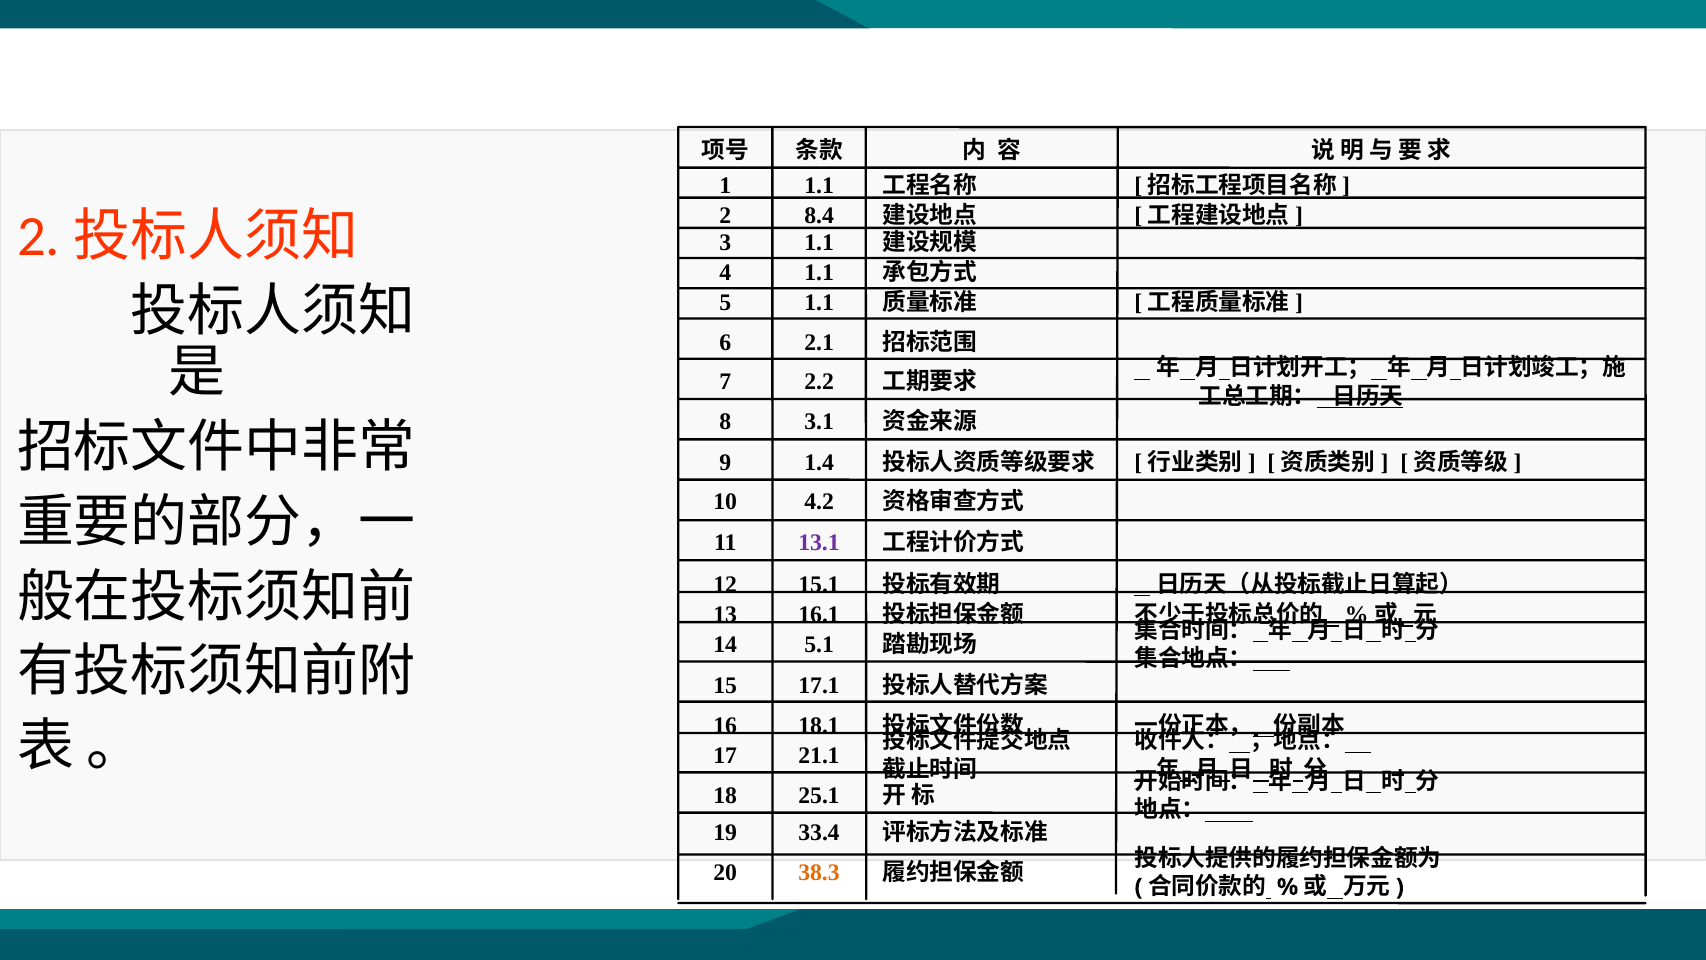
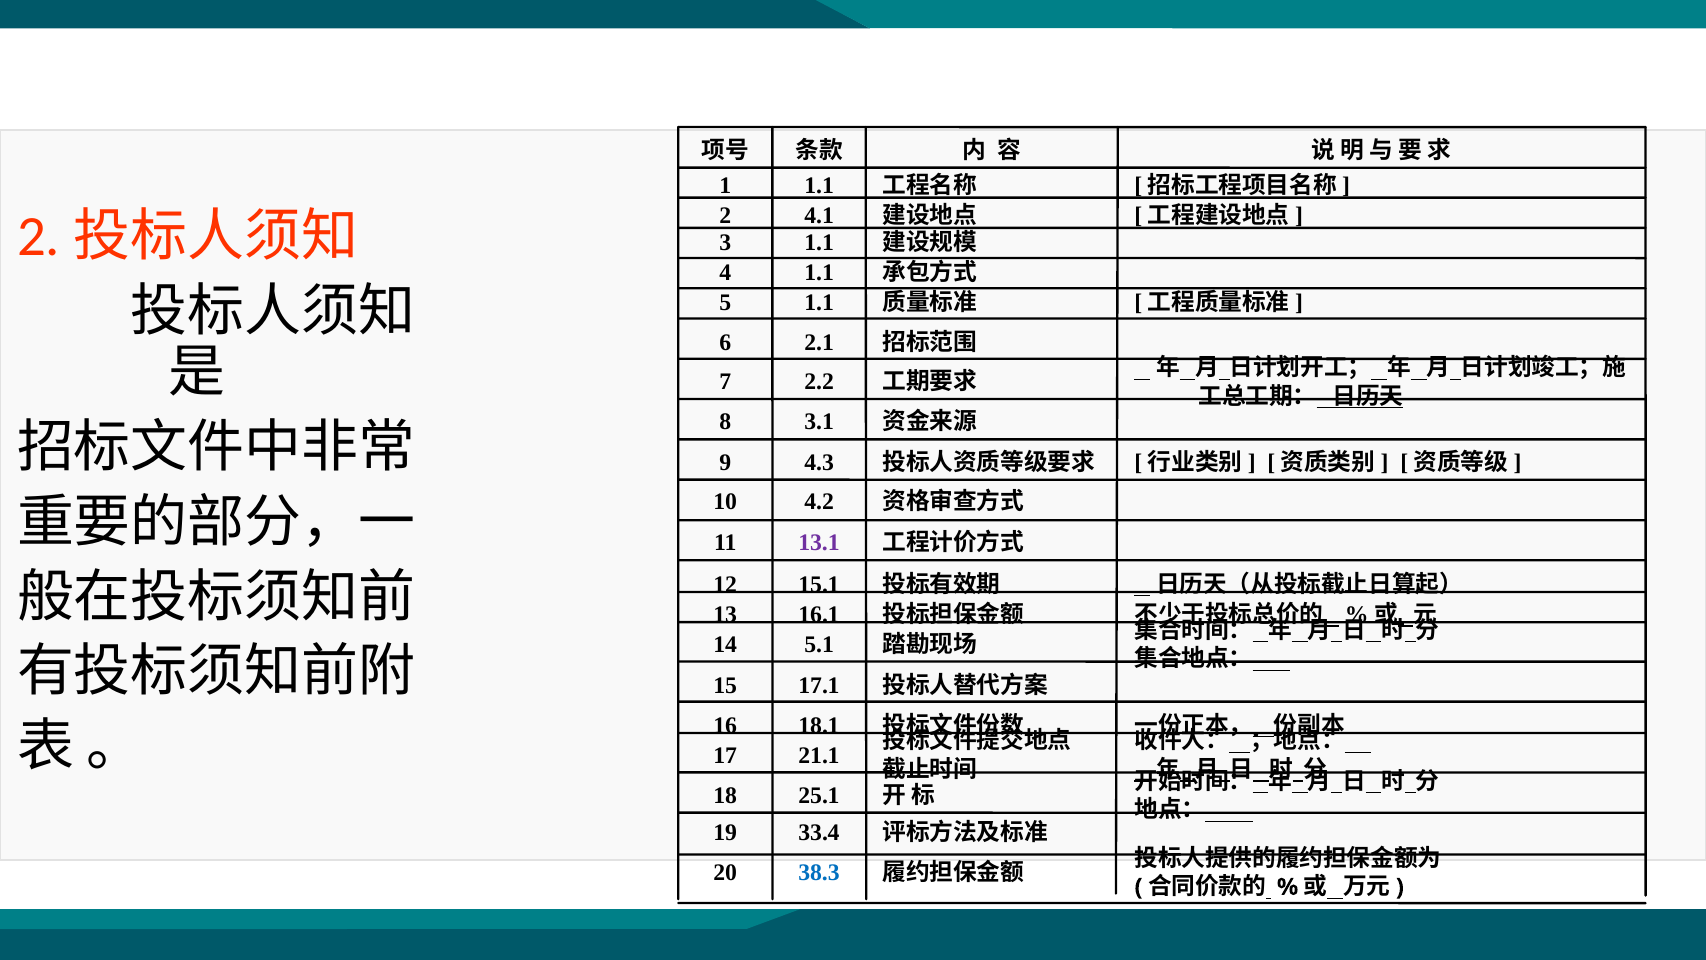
8.4: 8.4 -> 4.1
1.4: 1.4 -> 4.3
38.3 colour: orange -> blue
